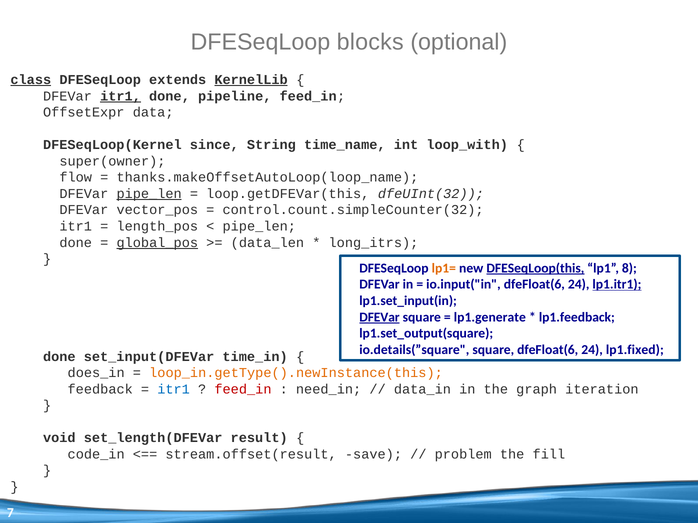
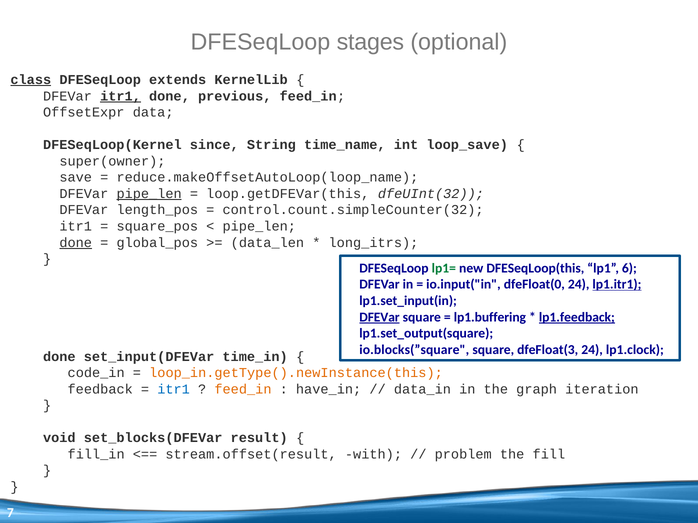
blocks: blocks -> stages
KernelLib underline: present -> none
pipeline: pipeline -> previous
loop_with: loop_with -> loop_save
flow: flow -> save
thanks.makeOffsetAutoLoop(loop_name: thanks.makeOffsetAutoLoop(loop_name -> reduce.makeOffsetAutoLoop(loop_name
vector_pos: vector_pos -> length_pos
length_pos: length_pos -> square_pos
done at (76, 243) underline: none -> present
global_pos underline: present -> none
lp1= colour: orange -> green
DFESeqLoop(this underline: present -> none
8: 8 -> 6
io.input("in dfeFloat(6: dfeFloat(6 -> dfeFloat(0
lp1.generate: lp1.generate -> lp1.buffering
lp1.feedback underline: none -> present
io.details(”square: io.details(”square -> io.blocks(”square
square dfeFloat(6: dfeFloat(6 -> dfeFloat(3
lp1.fixed: lp1.fixed -> lp1.clock
does_in: does_in -> code_in
feed_in at (243, 389) colour: red -> orange
need_in: need_in -> have_in
set_length(DFEVar: set_length(DFEVar -> set_blocks(DFEVar
code_in: code_in -> fill_in
save: save -> with
